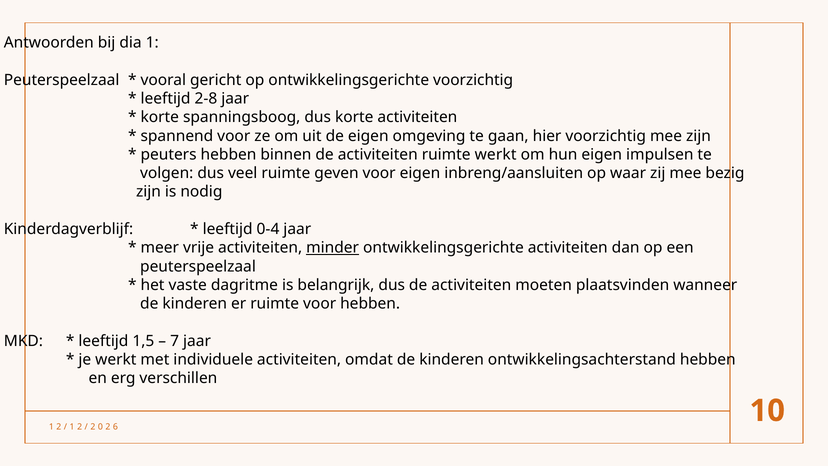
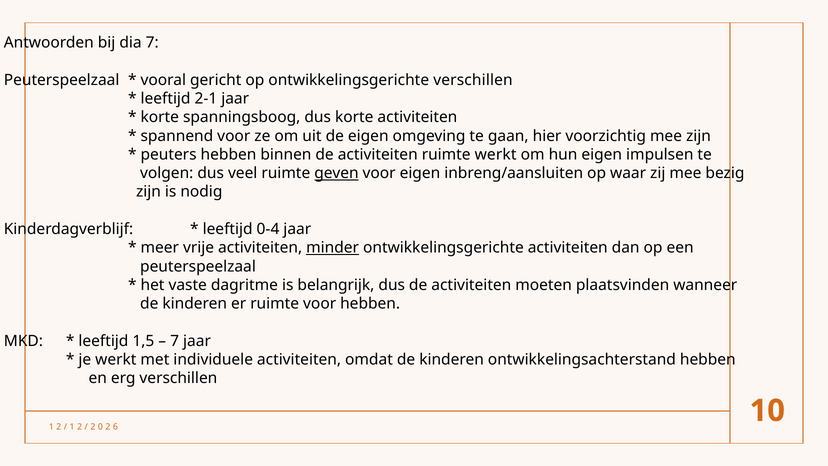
dia 1: 1 -> 7
ontwikkelingsgerichte voorzichtig: voorzichtig -> verschillen
2-8: 2-8 -> 2-1
geven underline: none -> present
